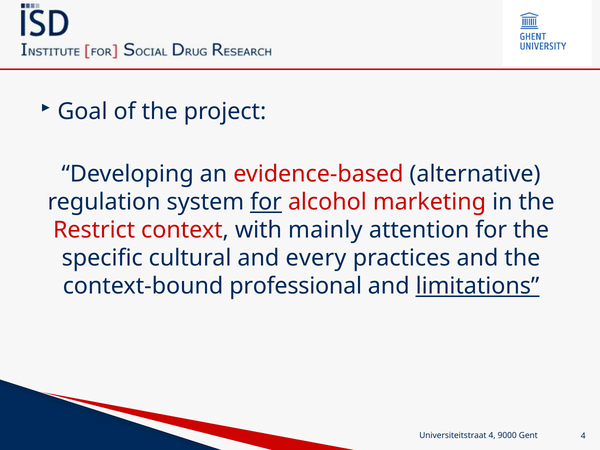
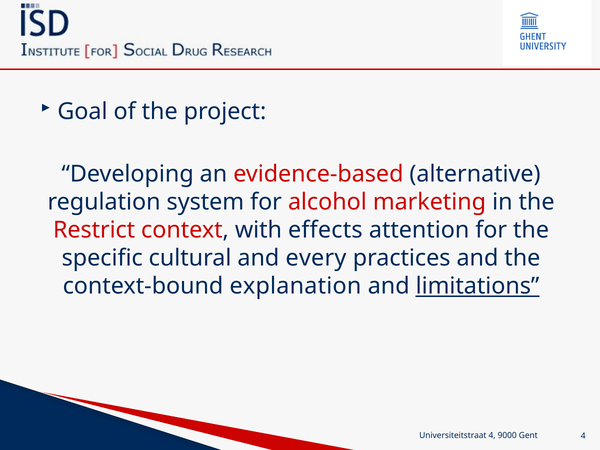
for at (266, 202) underline: present -> none
mainly: mainly -> effects
professional: professional -> explanation
